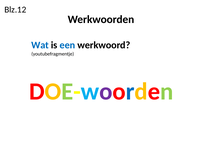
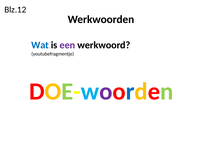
een colour: blue -> purple
